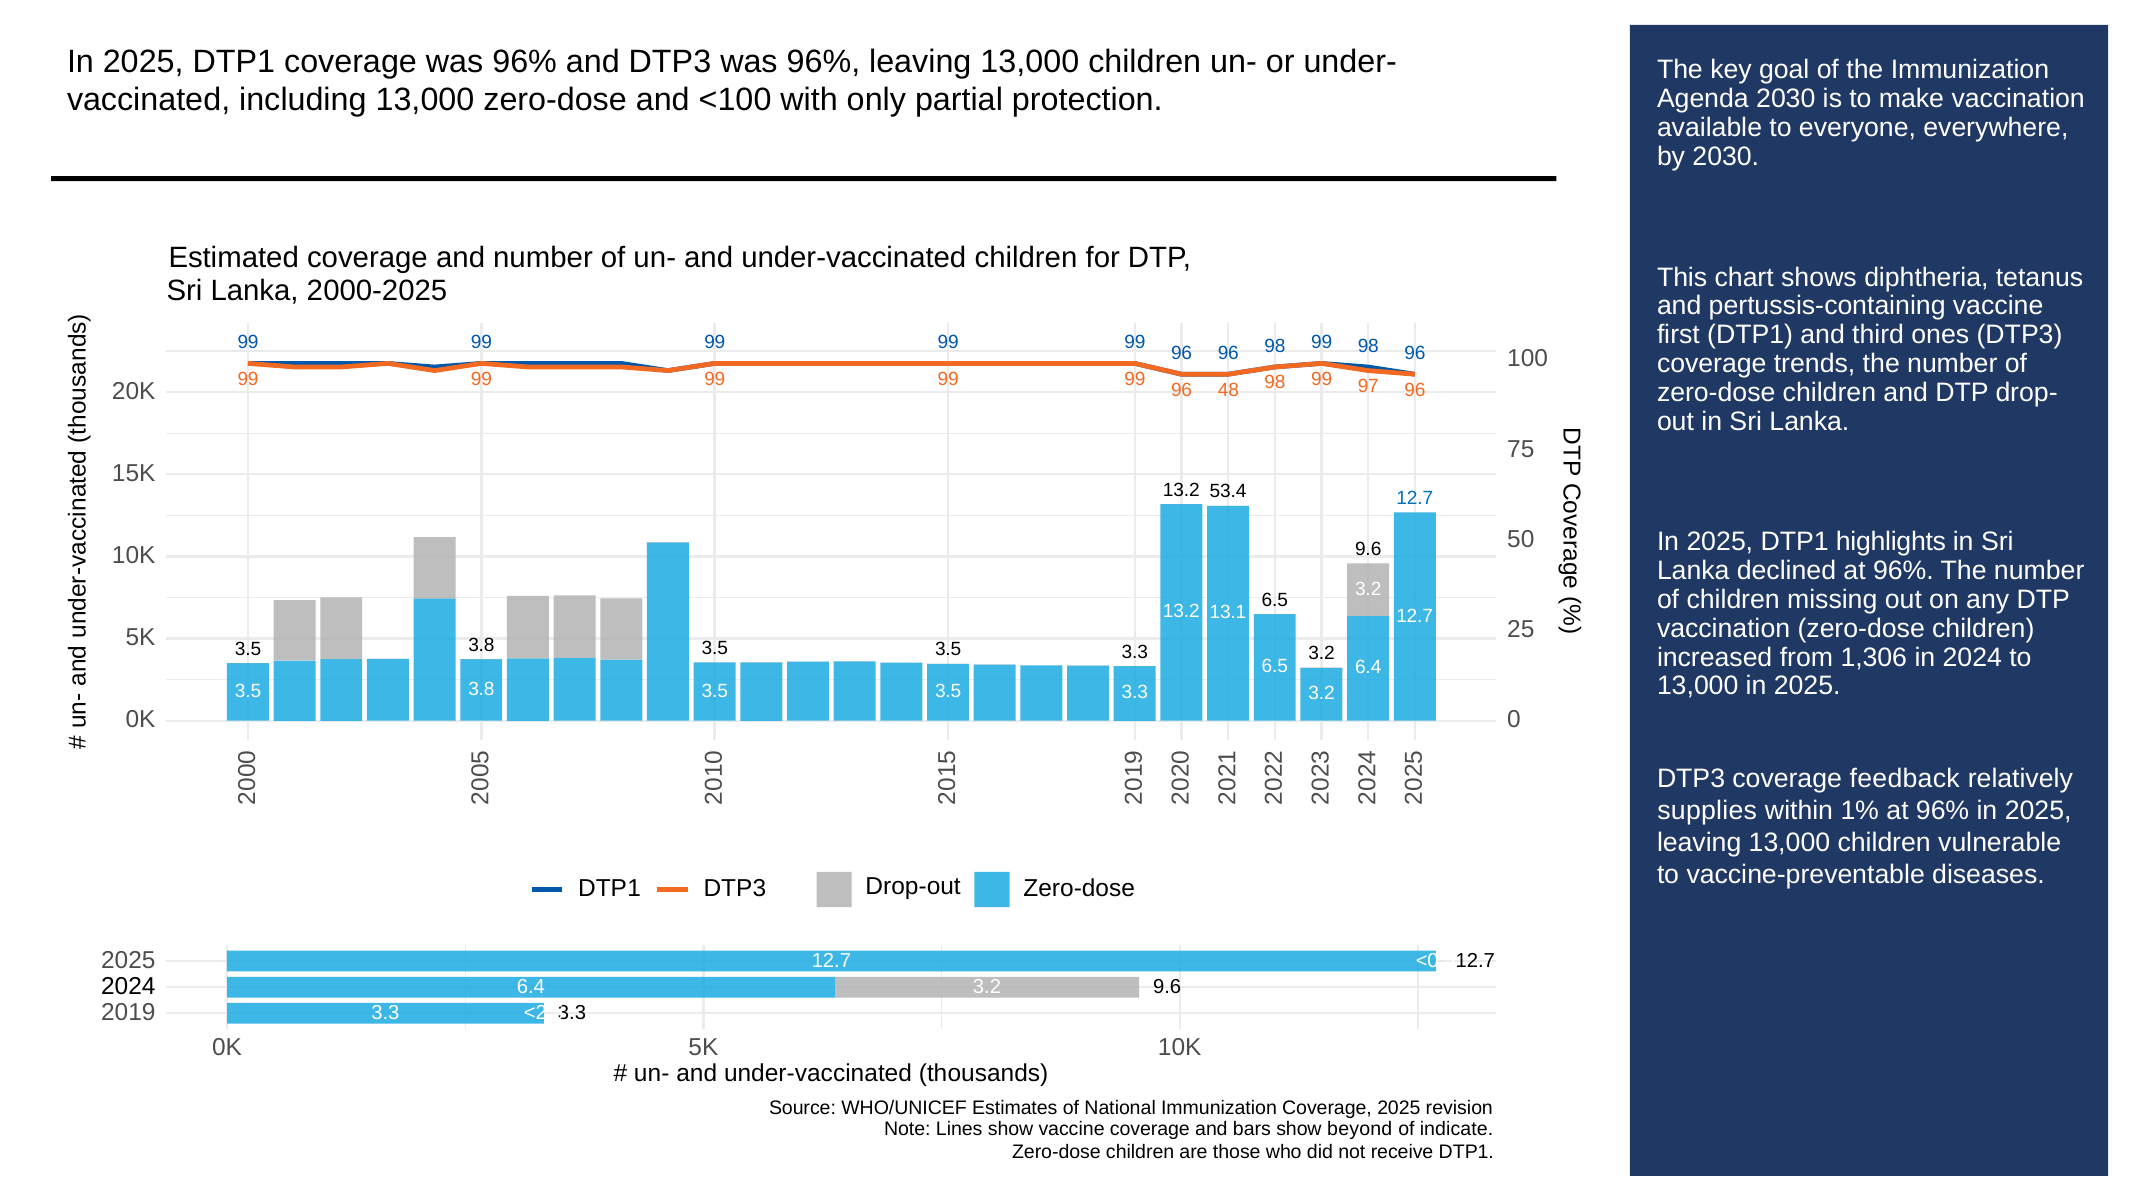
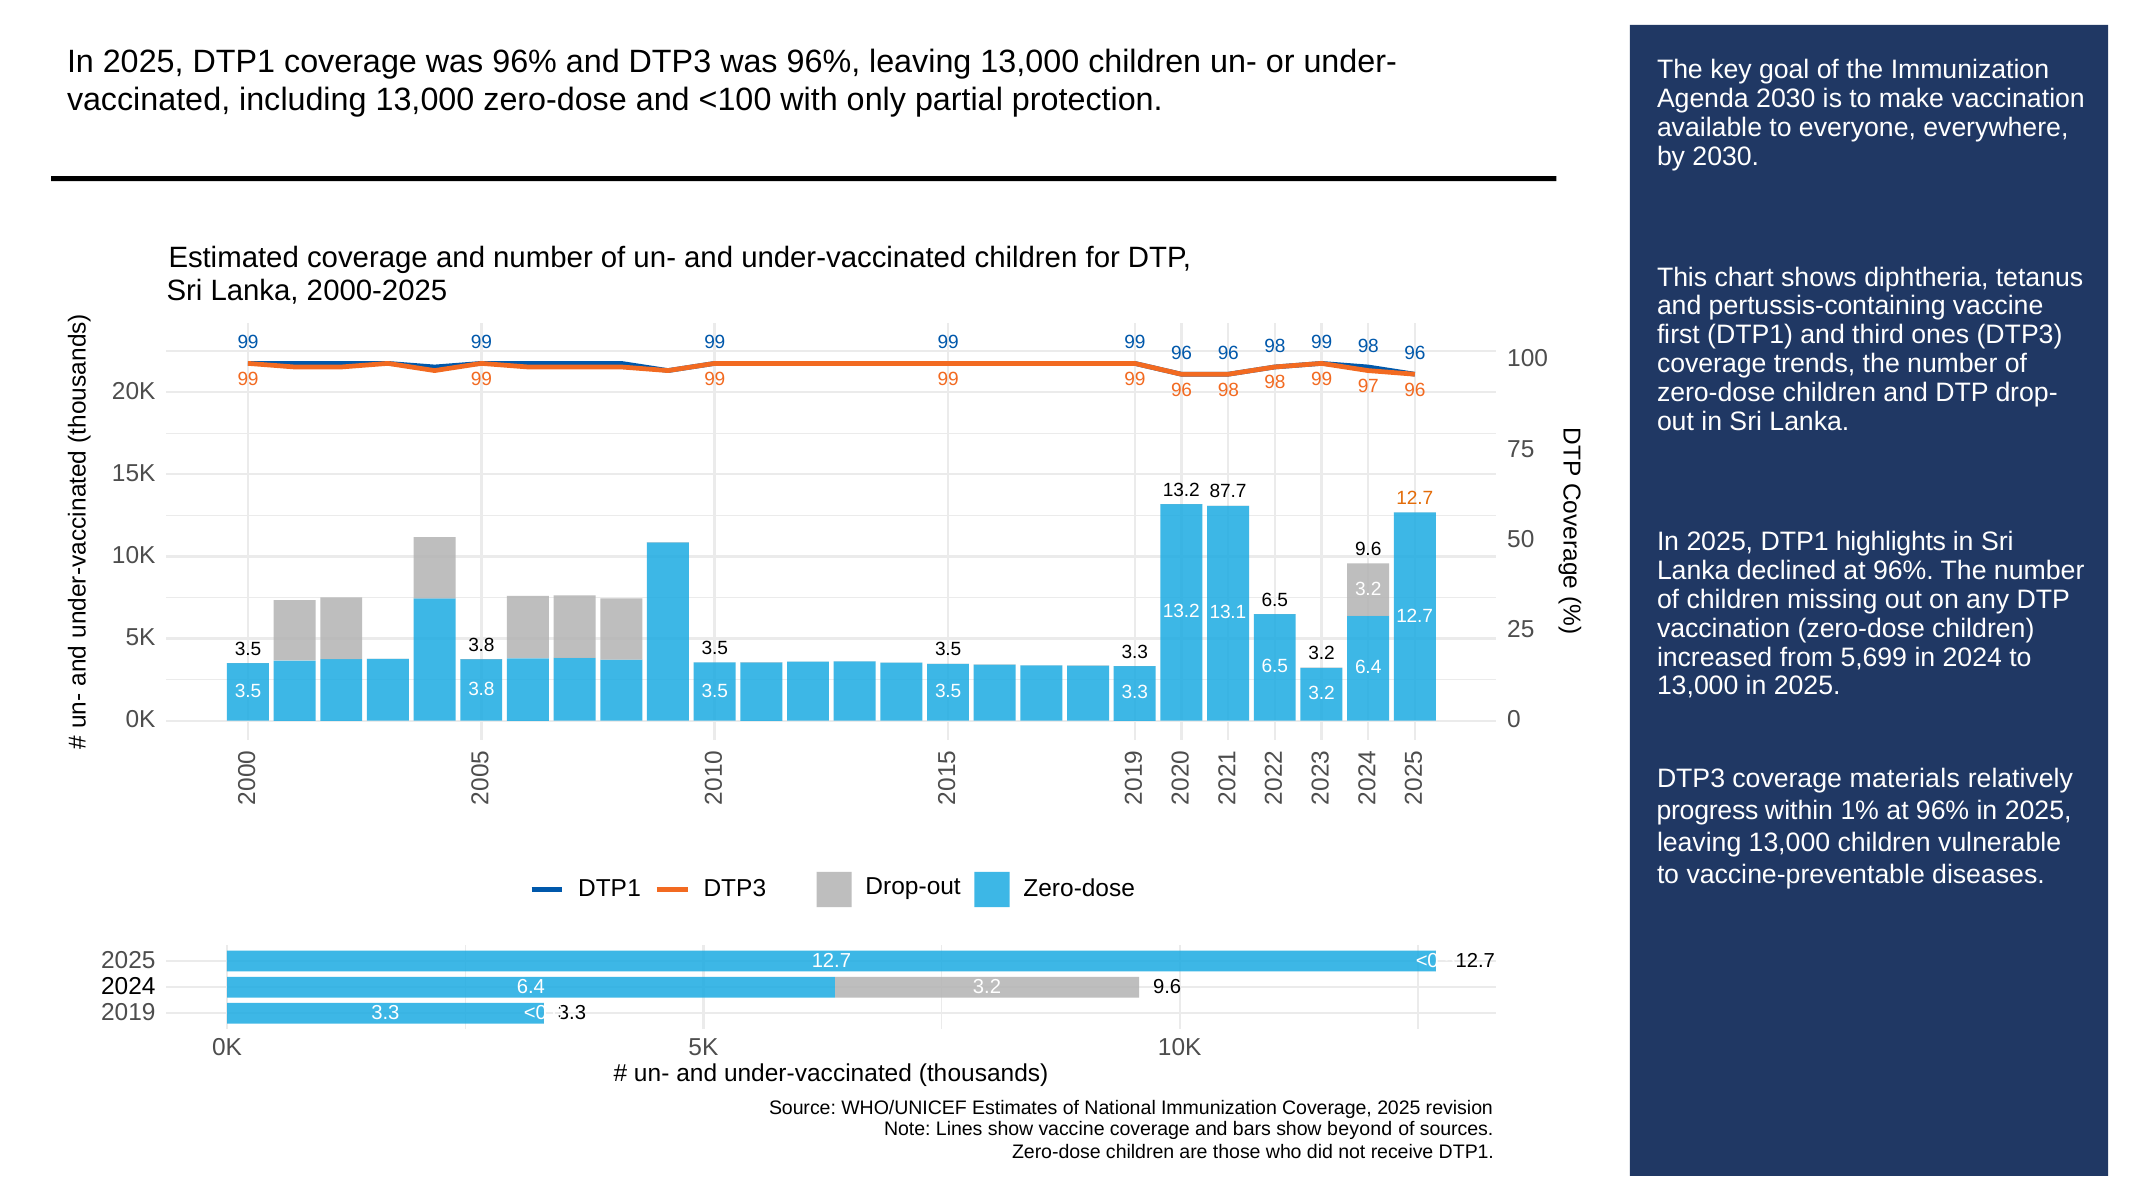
48 at (1228, 390): 48 -> 98
53.4: 53.4 -> 87.7
12.7 at (1415, 498) colour: blue -> orange
1,306: 1,306 -> 5,699
feedback: feedback -> materials
supplies: supplies -> progress
<2.5: <2.5 -> <0.0
indicate: indicate -> sources
